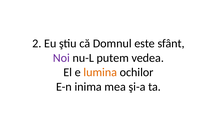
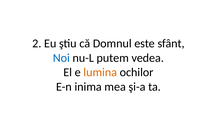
Noi colour: purple -> blue
